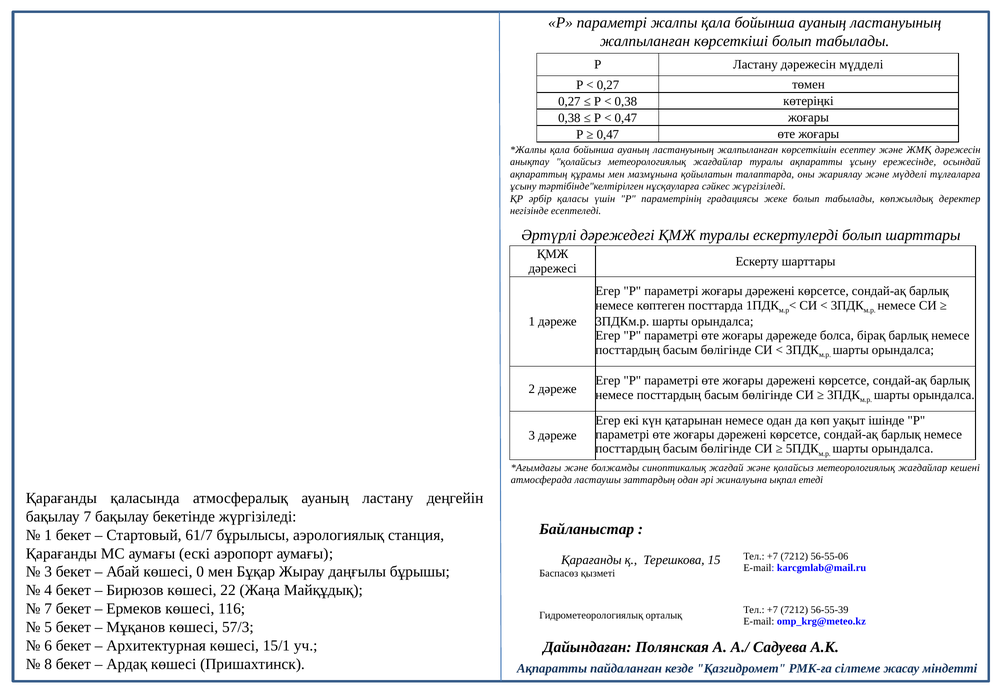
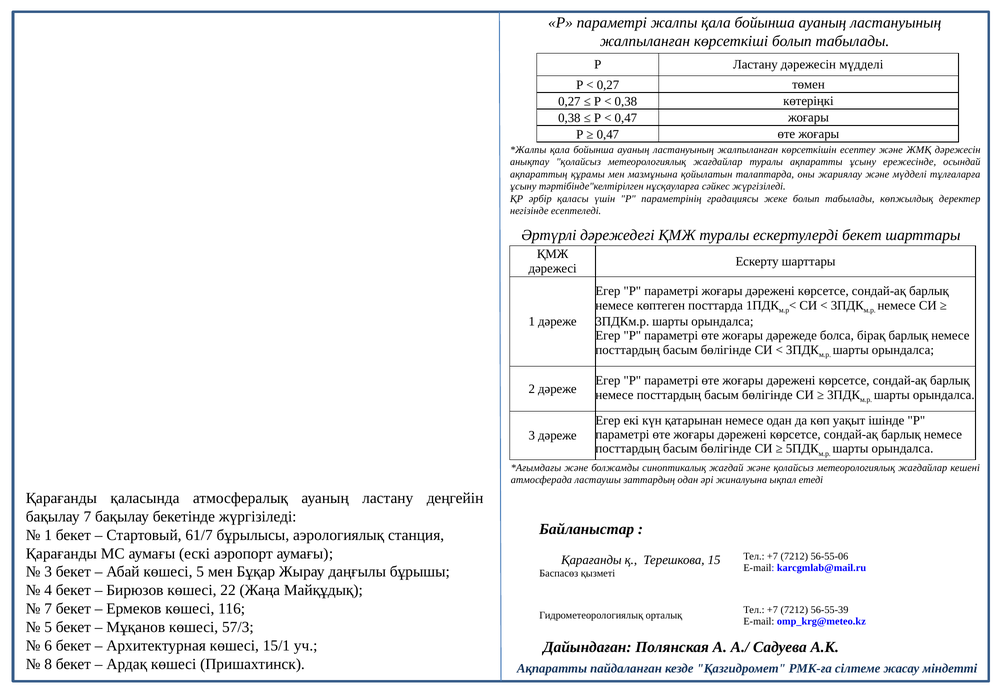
ескертулерді болып: болып -> бекет
көшесі 0: 0 -> 5
